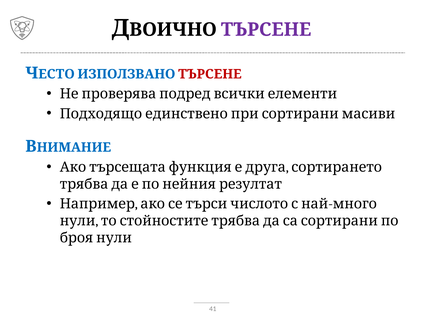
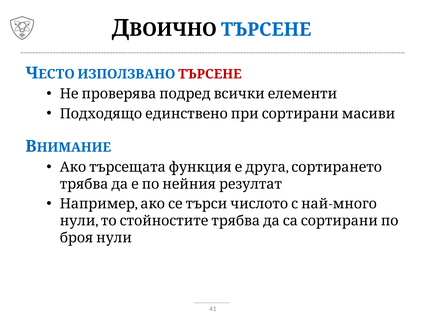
ТЪРСЕНЕ at (266, 30) colour: purple -> blue
